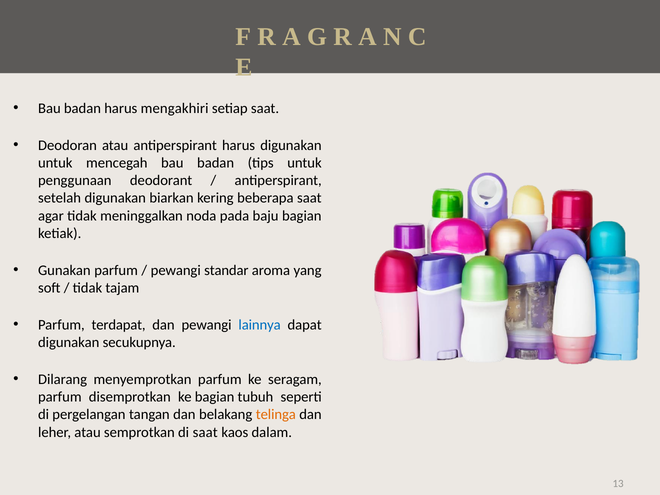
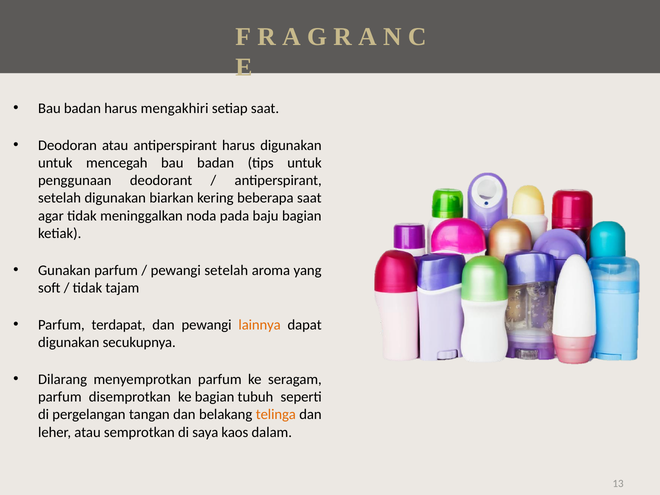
pewangi standar: standar -> setelah
lainnya colour: blue -> orange
di saat: saat -> saya
